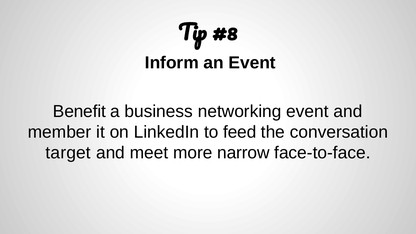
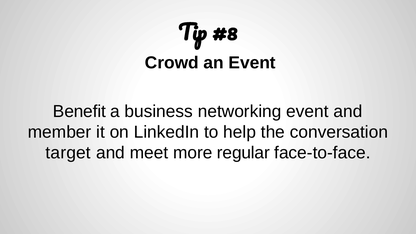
Inform: Inform -> Crowd
feed: feed -> help
narrow: narrow -> regular
